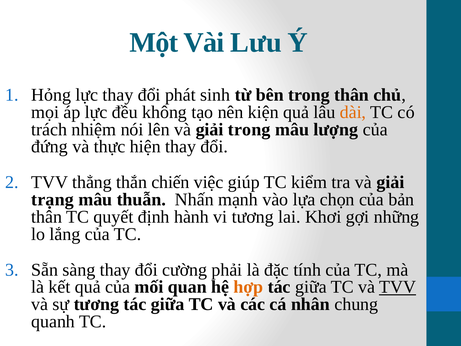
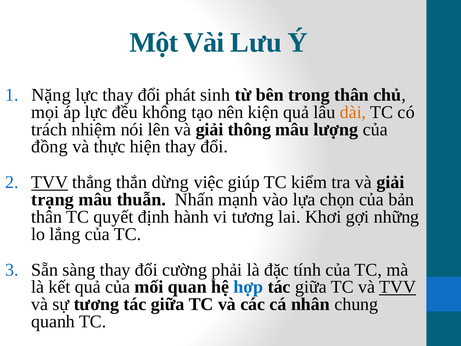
Hỏng: Hỏng -> Nặng
giải trong: trong -> thông
đứng: đứng -> đồng
TVV at (50, 182) underline: none -> present
chiến: chiến -> dừng
hợp colour: orange -> blue
